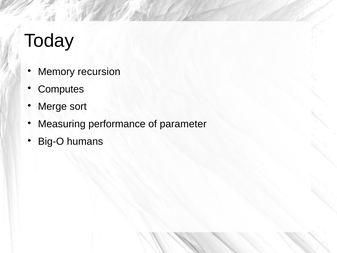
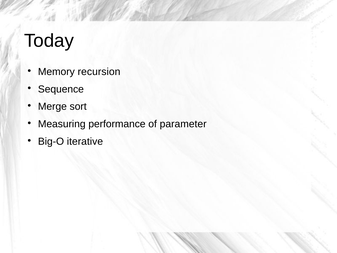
Computes: Computes -> Sequence
humans: humans -> iterative
